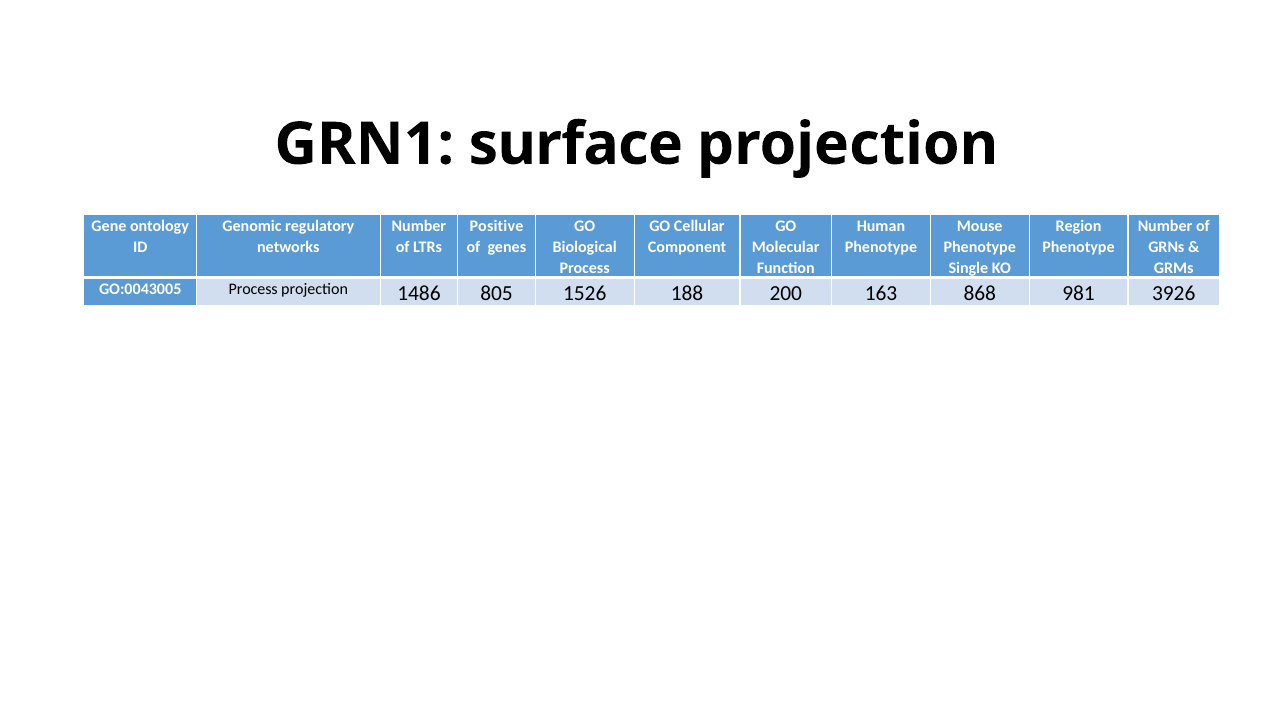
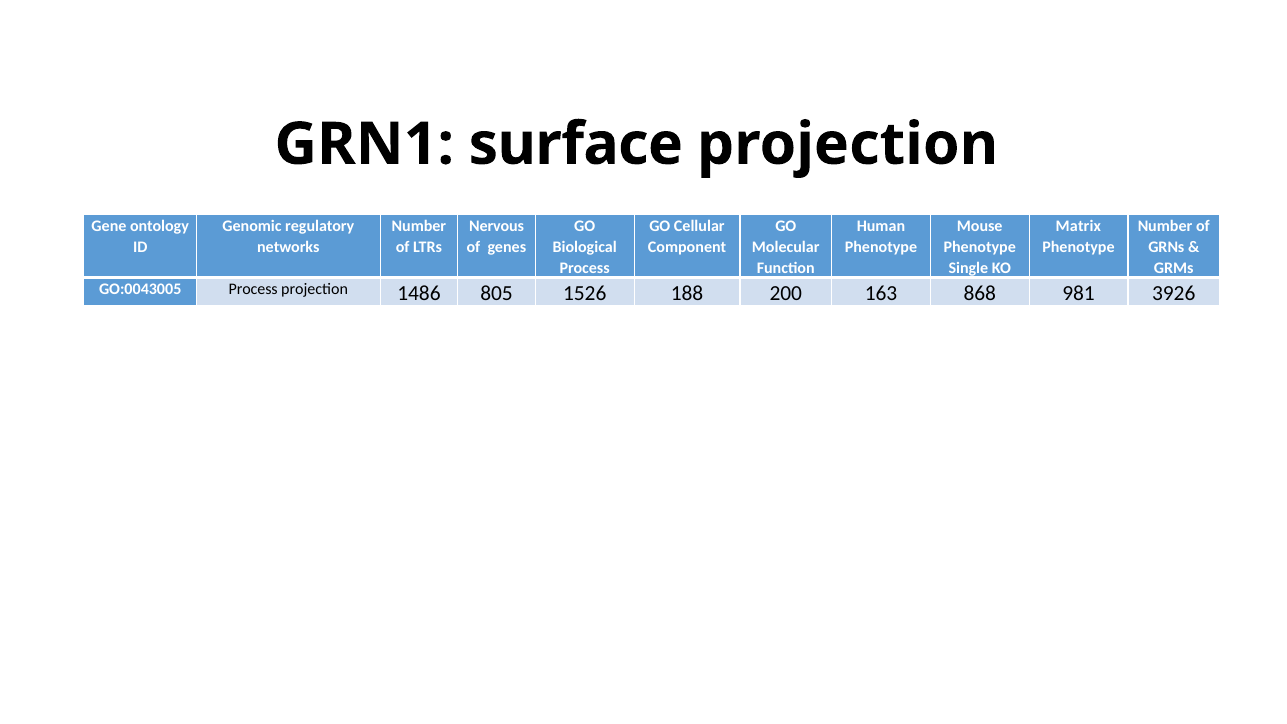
Positive: Positive -> Nervous
Region: Region -> Matrix
